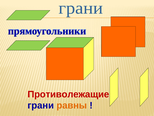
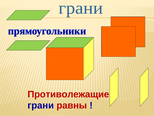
равны colour: orange -> red
